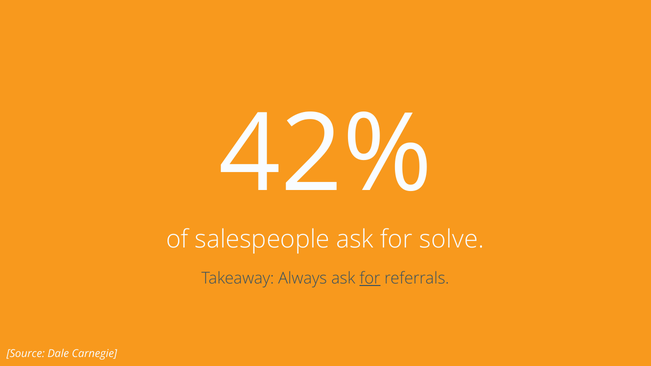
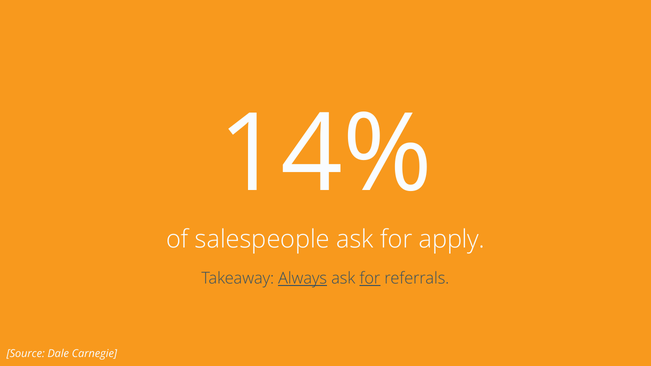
42%: 42% -> 14%
solve: solve -> apply
Always underline: none -> present
